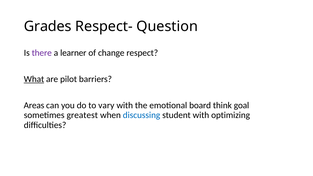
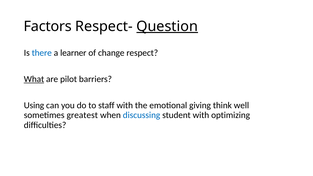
Grades: Grades -> Factors
Question underline: none -> present
there colour: purple -> blue
Areas: Areas -> Using
vary: vary -> staff
board: board -> giving
goal: goal -> well
